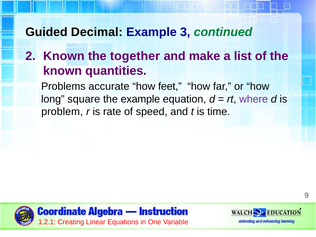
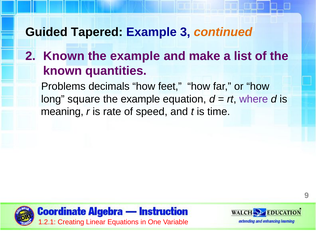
Decimal: Decimal -> Tapered
continued colour: green -> orange
together at (135, 56): together -> example
accurate: accurate -> decimals
problem: problem -> meaning
